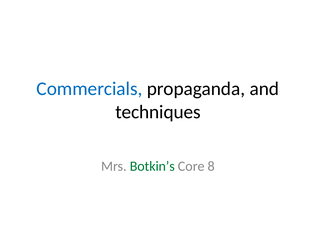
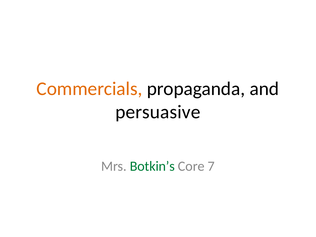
Commercials colour: blue -> orange
techniques: techniques -> persuasive
8: 8 -> 7
